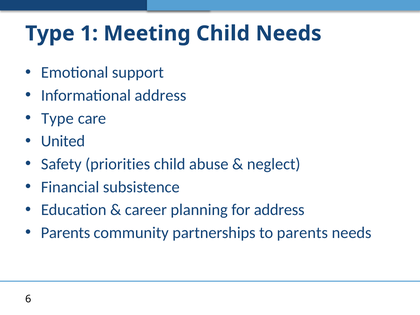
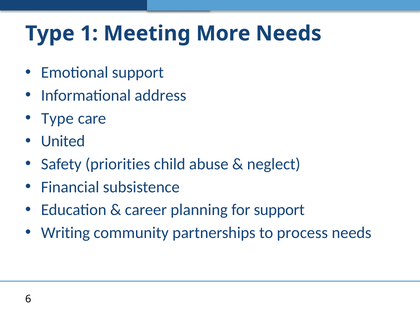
Meeting Child: Child -> More
for address: address -> support
Parents at (66, 233): Parents -> Writing
to parents: parents -> process
